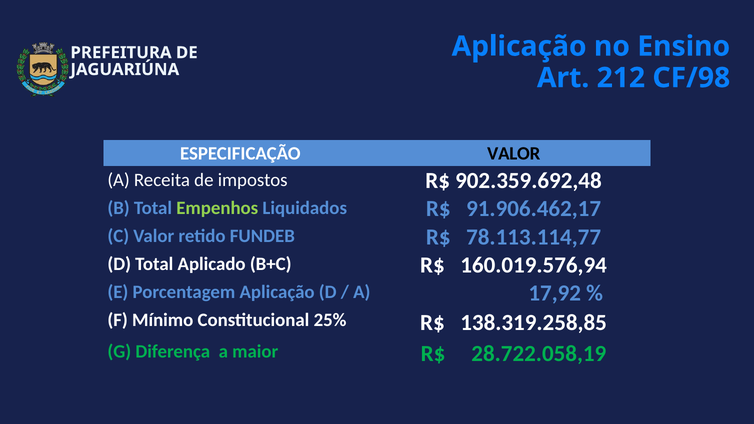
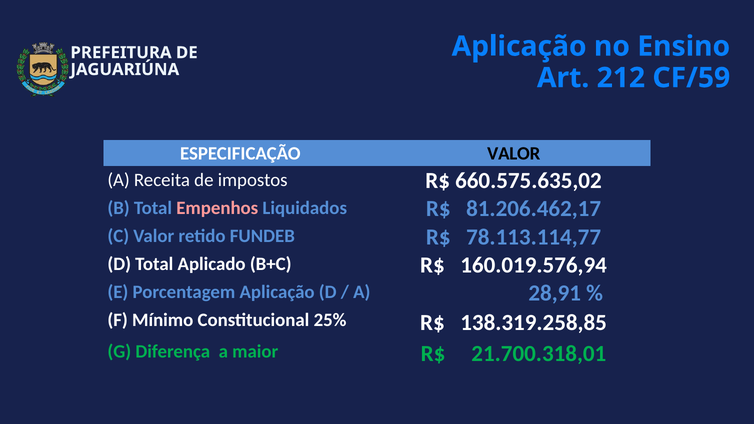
CF/98: CF/98 -> CF/59
902.359.692,48: 902.359.692,48 -> 660.575.635,02
Empenhos colour: light green -> pink
91.906.462,17: 91.906.462,17 -> 81.206.462,17
17,92: 17,92 -> 28,91
28.722.058,19: 28.722.058,19 -> 21.700.318,01
